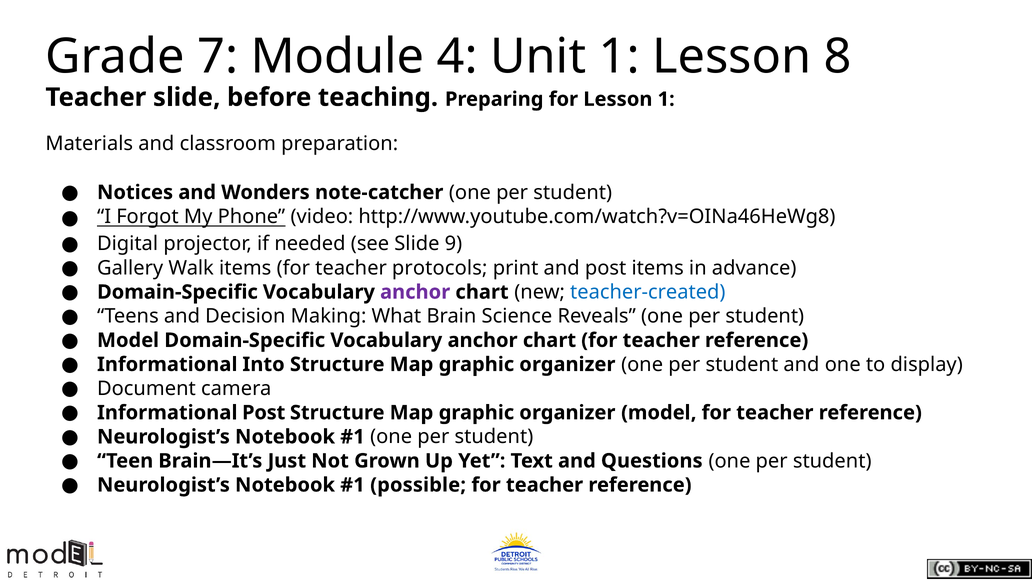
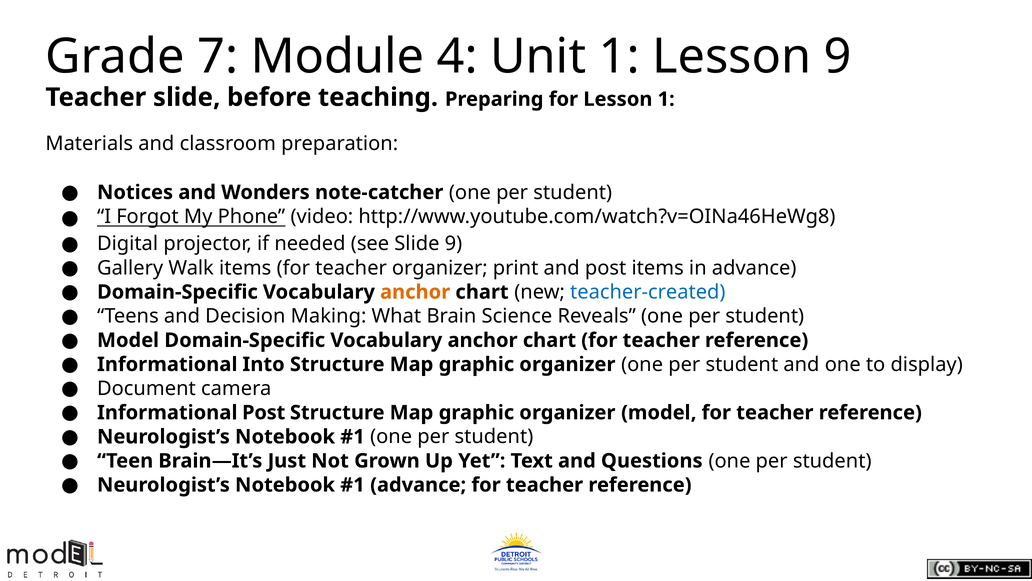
Lesson 8: 8 -> 9
teacher protocols: protocols -> organizer
anchor at (415, 292) colour: purple -> orange
possible at (418, 485): possible -> advance
